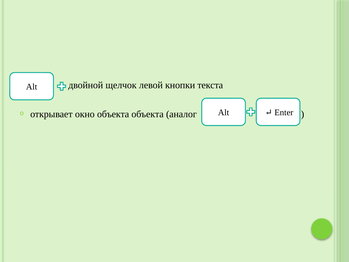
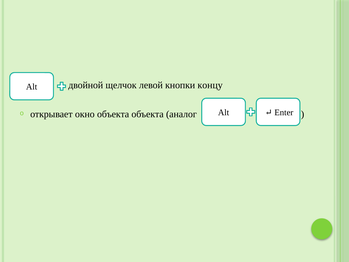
текста: текста -> концу
